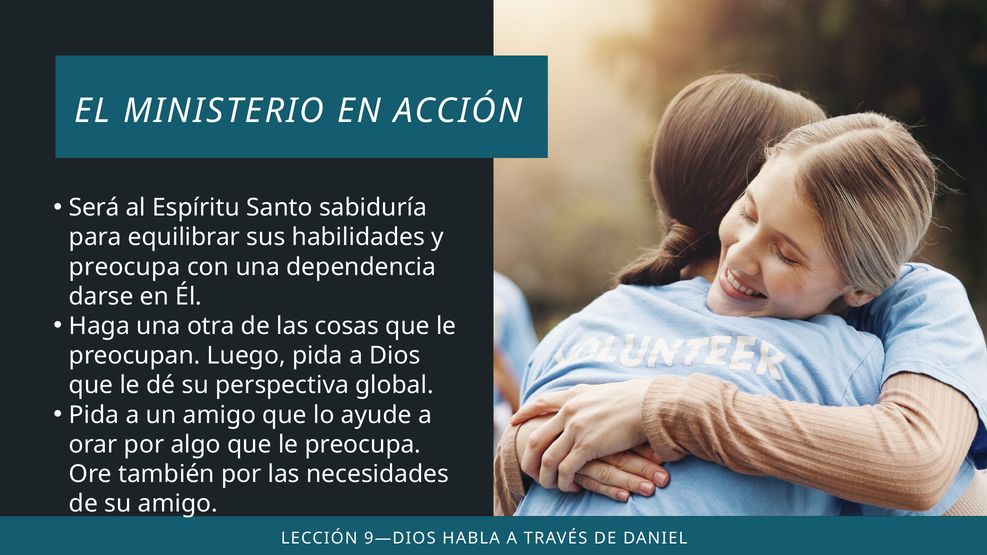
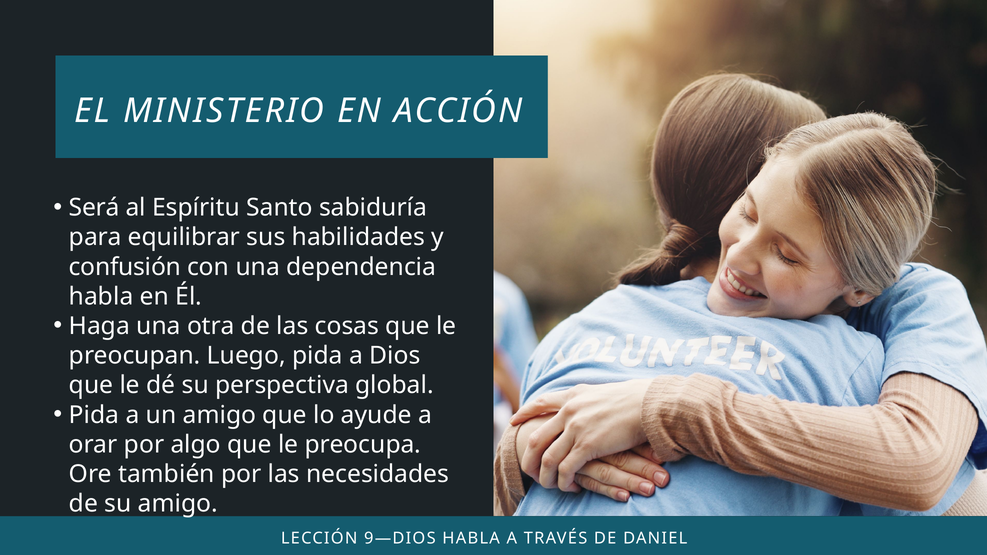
preocupa at (125, 267): preocupa -> confusión
darse at (101, 297): darse -> habla
